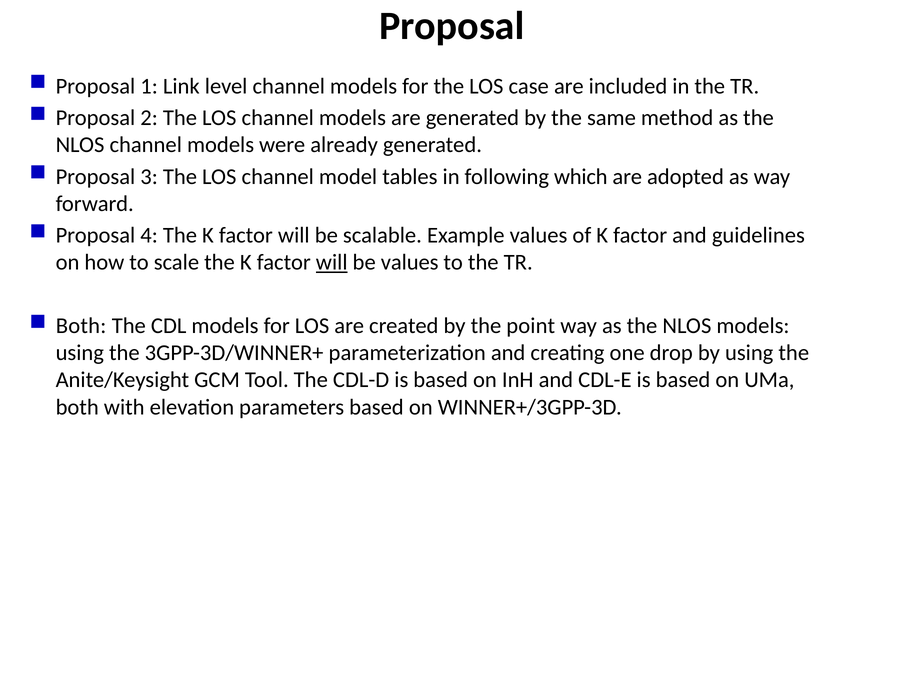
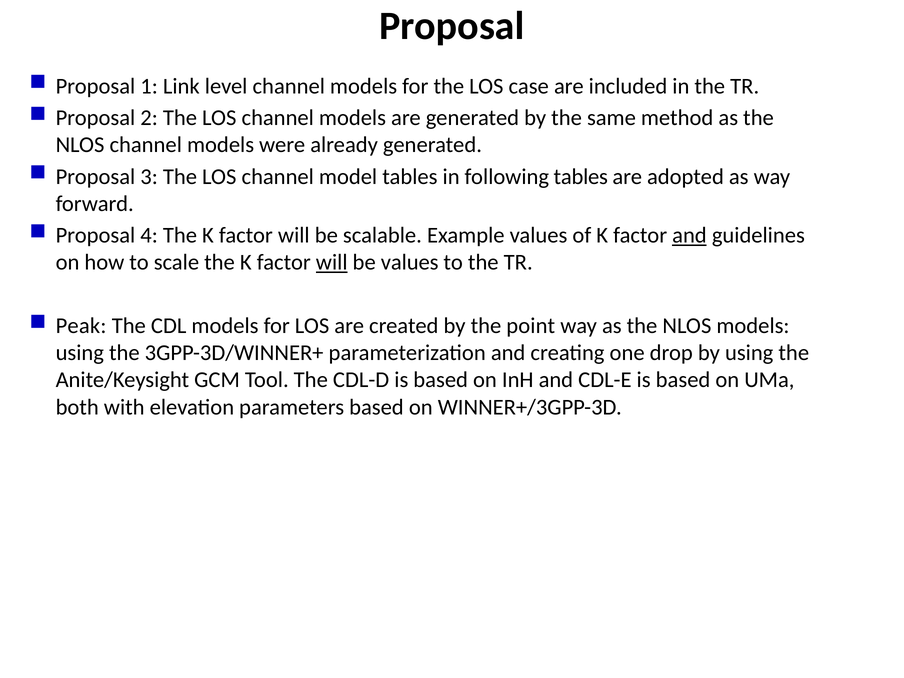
following which: which -> tables
and at (689, 235) underline: none -> present
Both at (81, 326): Both -> Peak
